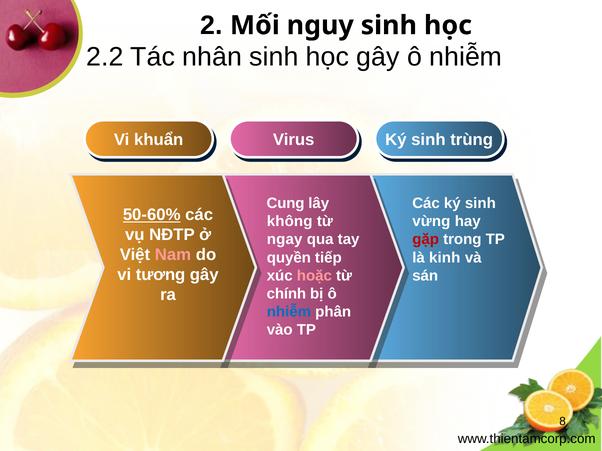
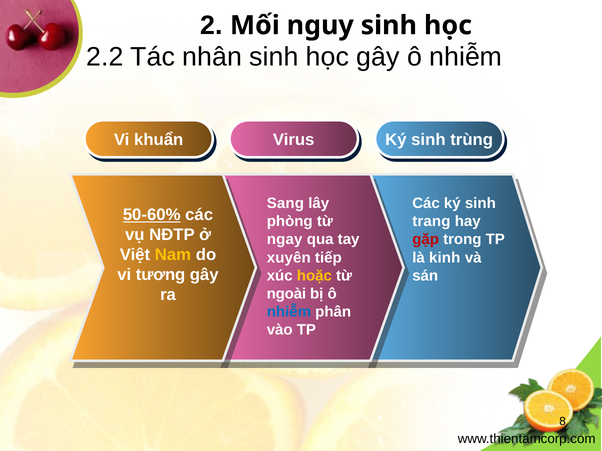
Cung: Cung -> Sang
không: không -> phòng
vừng: vừng -> trang
Nam colour: pink -> yellow
quyền: quyền -> xuyên
hoặc colour: pink -> yellow
chính: chính -> ngoài
